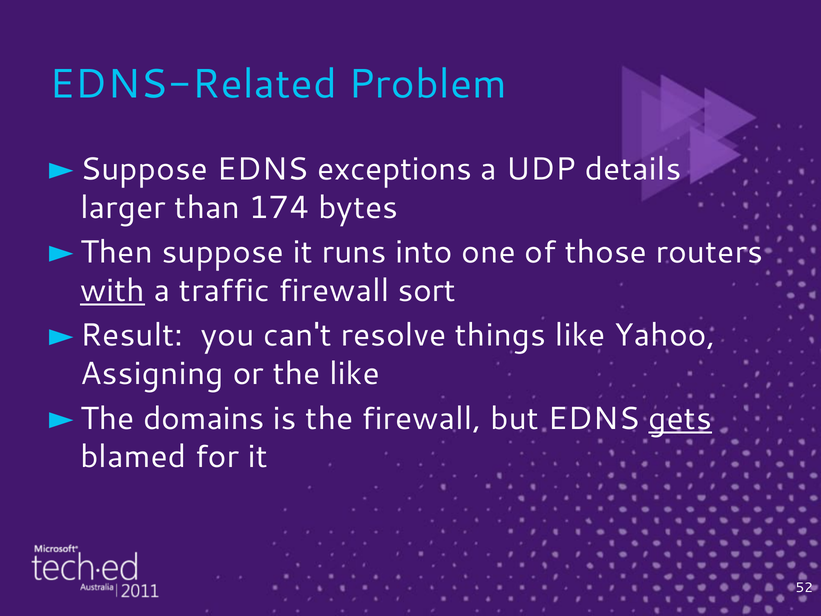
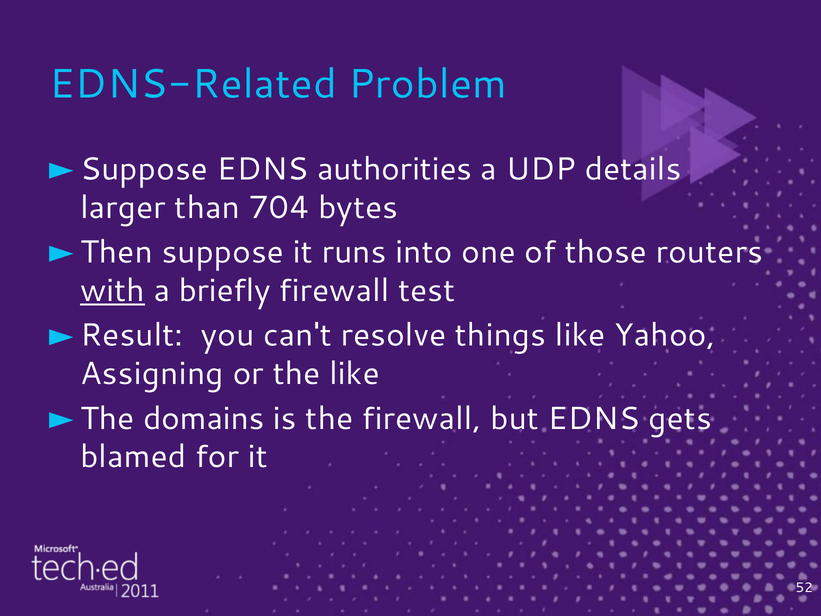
exceptions: exceptions -> authorities
174: 174 -> 704
traffic: traffic -> briefly
sort: sort -> test
gets underline: present -> none
